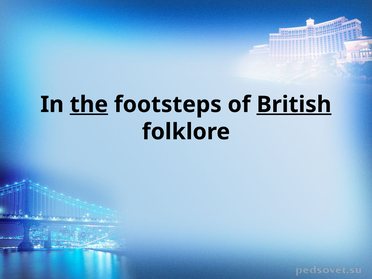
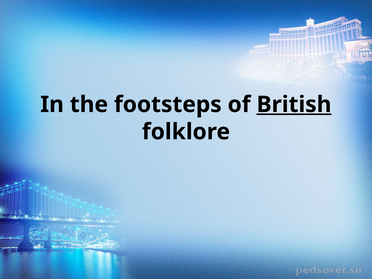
the underline: present -> none
